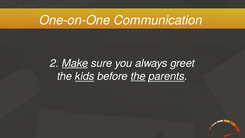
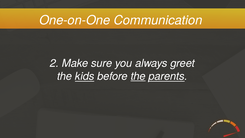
Make underline: present -> none
